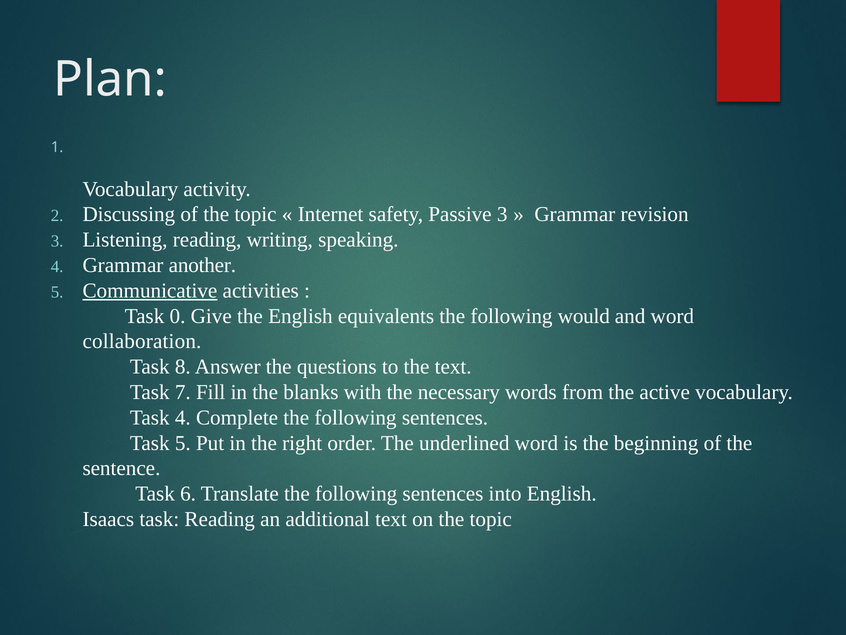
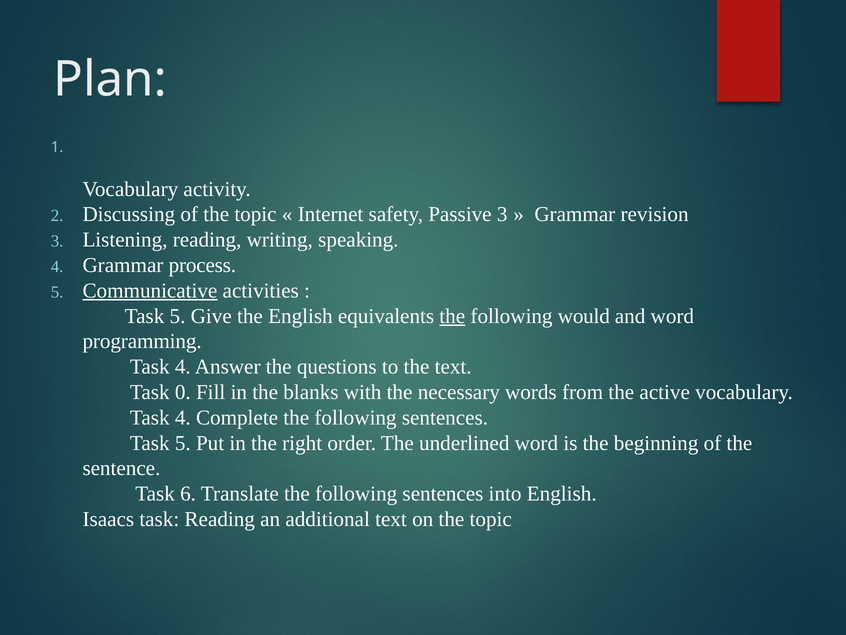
another: another -> process
0 at (177, 316): 0 -> 5
the at (452, 316) underline: none -> present
collaboration: collaboration -> programming
8 at (183, 367): 8 -> 4
7: 7 -> 0
